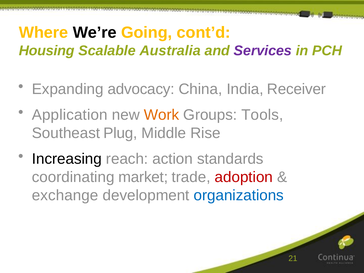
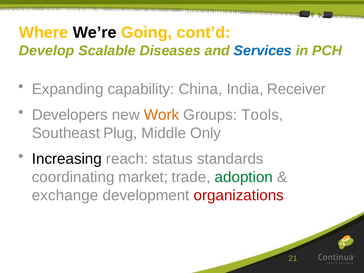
Housing: Housing -> Develop
Australia: Australia -> Diseases
Services colour: purple -> blue
advocacy: advocacy -> capability
Application: Application -> Developers
Rise: Rise -> Only
action: action -> status
adoption colour: red -> green
organizations colour: blue -> red
